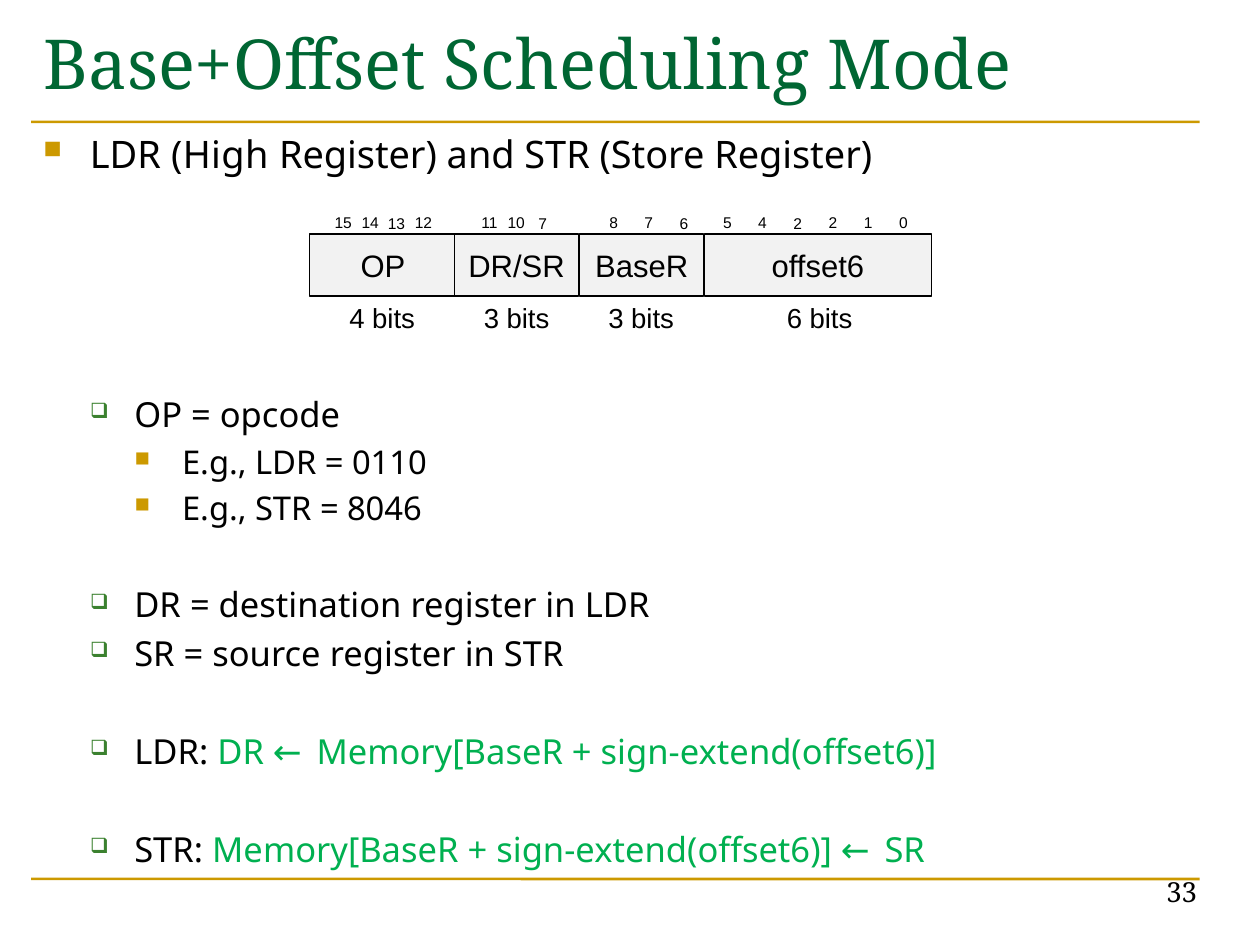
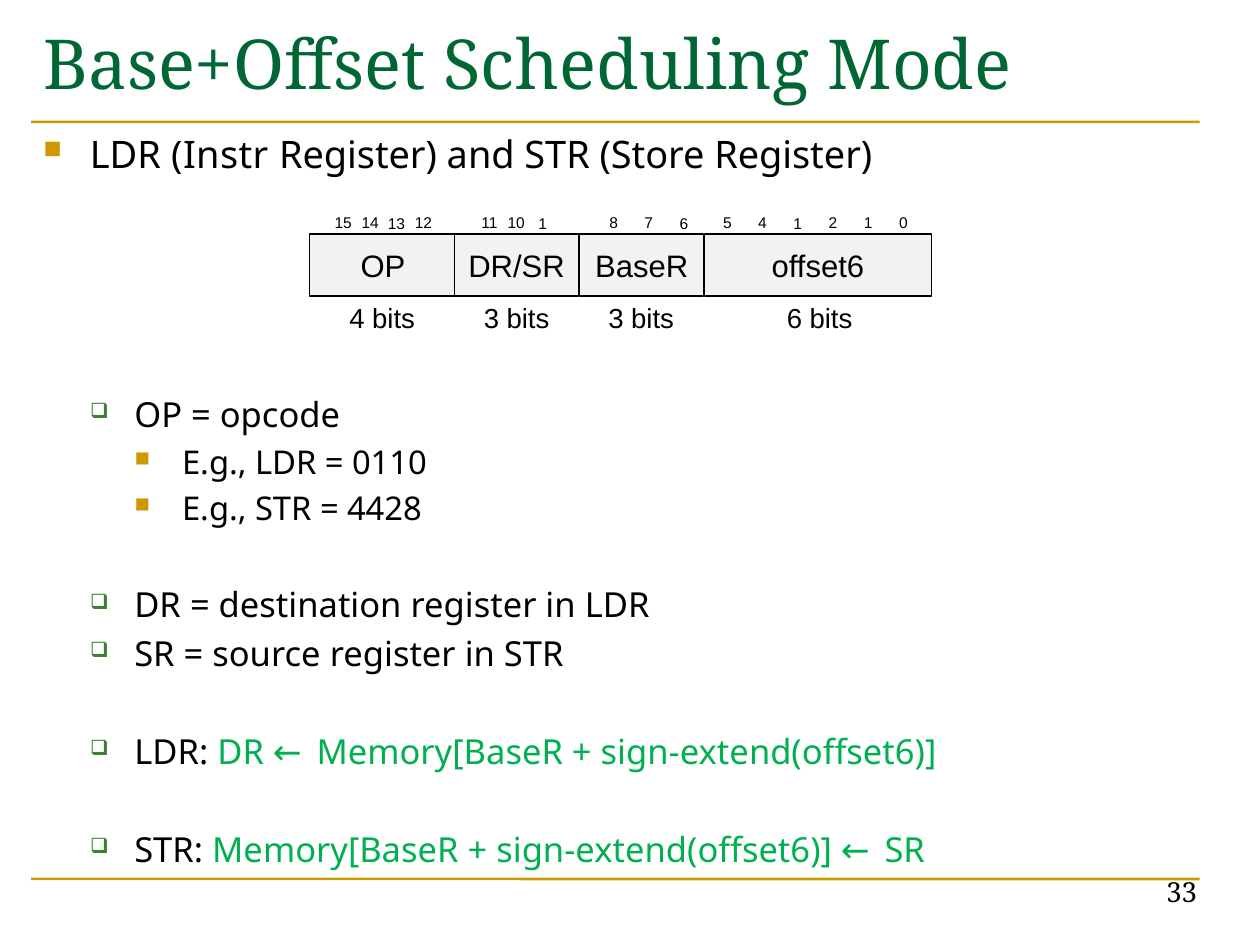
High: High -> Instr
10 7: 7 -> 1
4 2: 2 -> 1
8046: 8046 -> 4428
